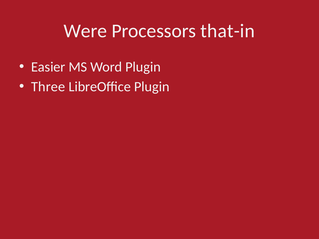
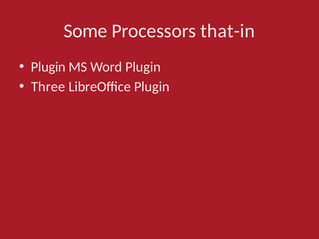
Were: Were -> Some
Easier at (48, 67): Easier -> Plugin
